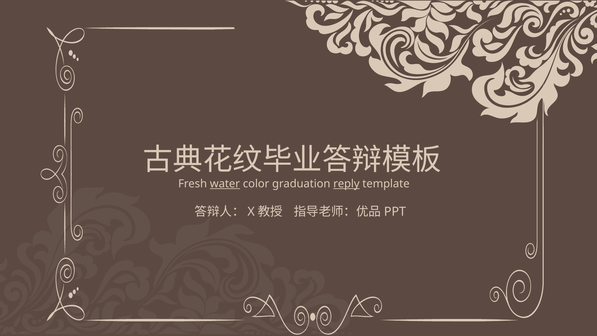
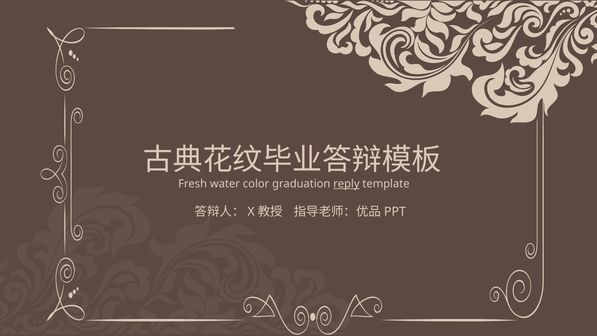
water underline: present -> none
